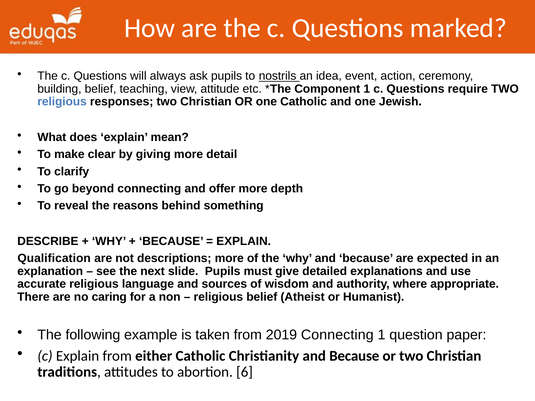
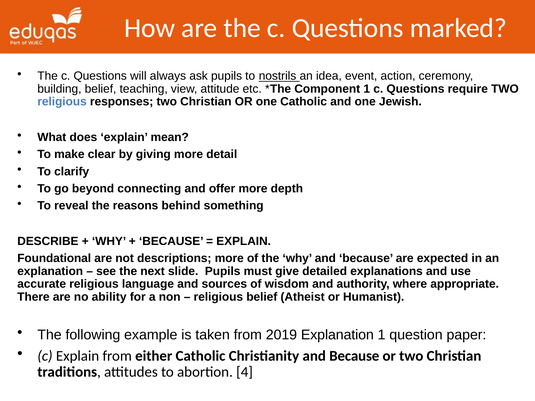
Qualification: Qualification -> Foundational
caring: caring -> ability
2019 Connecting: Connecting -> Explanation
6: 6 -> 4
